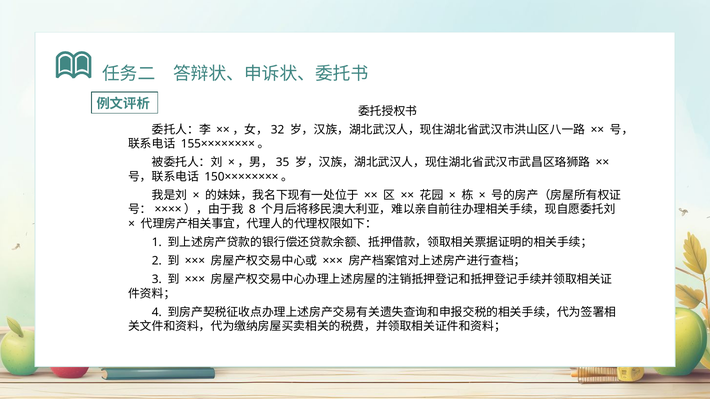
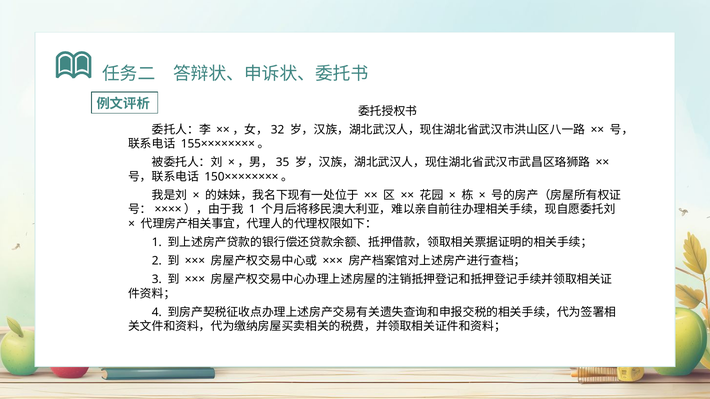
8 at (252, 210): 8 -> 1
